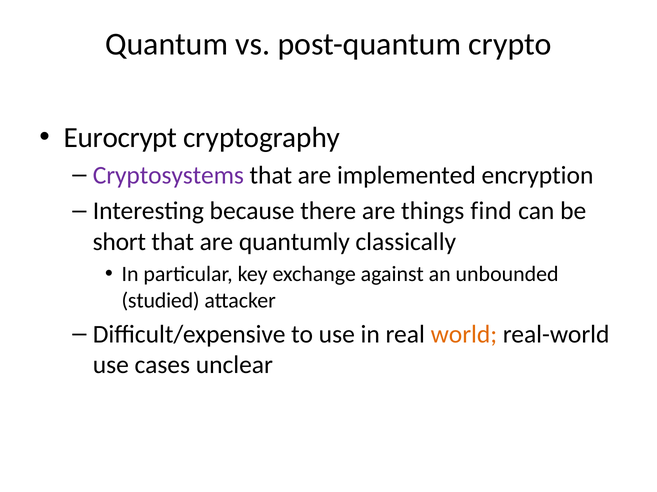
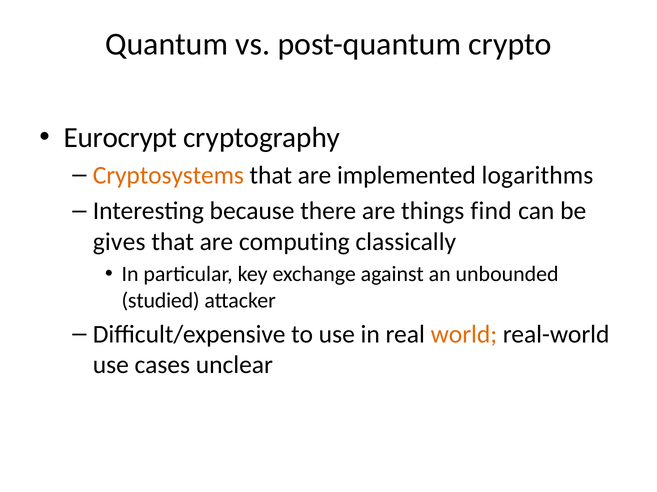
Cryptosystems colour: purple -> orange
encryption: encryption -> logarithms
short: short -> gives
quantumly: quantumly -> computing
